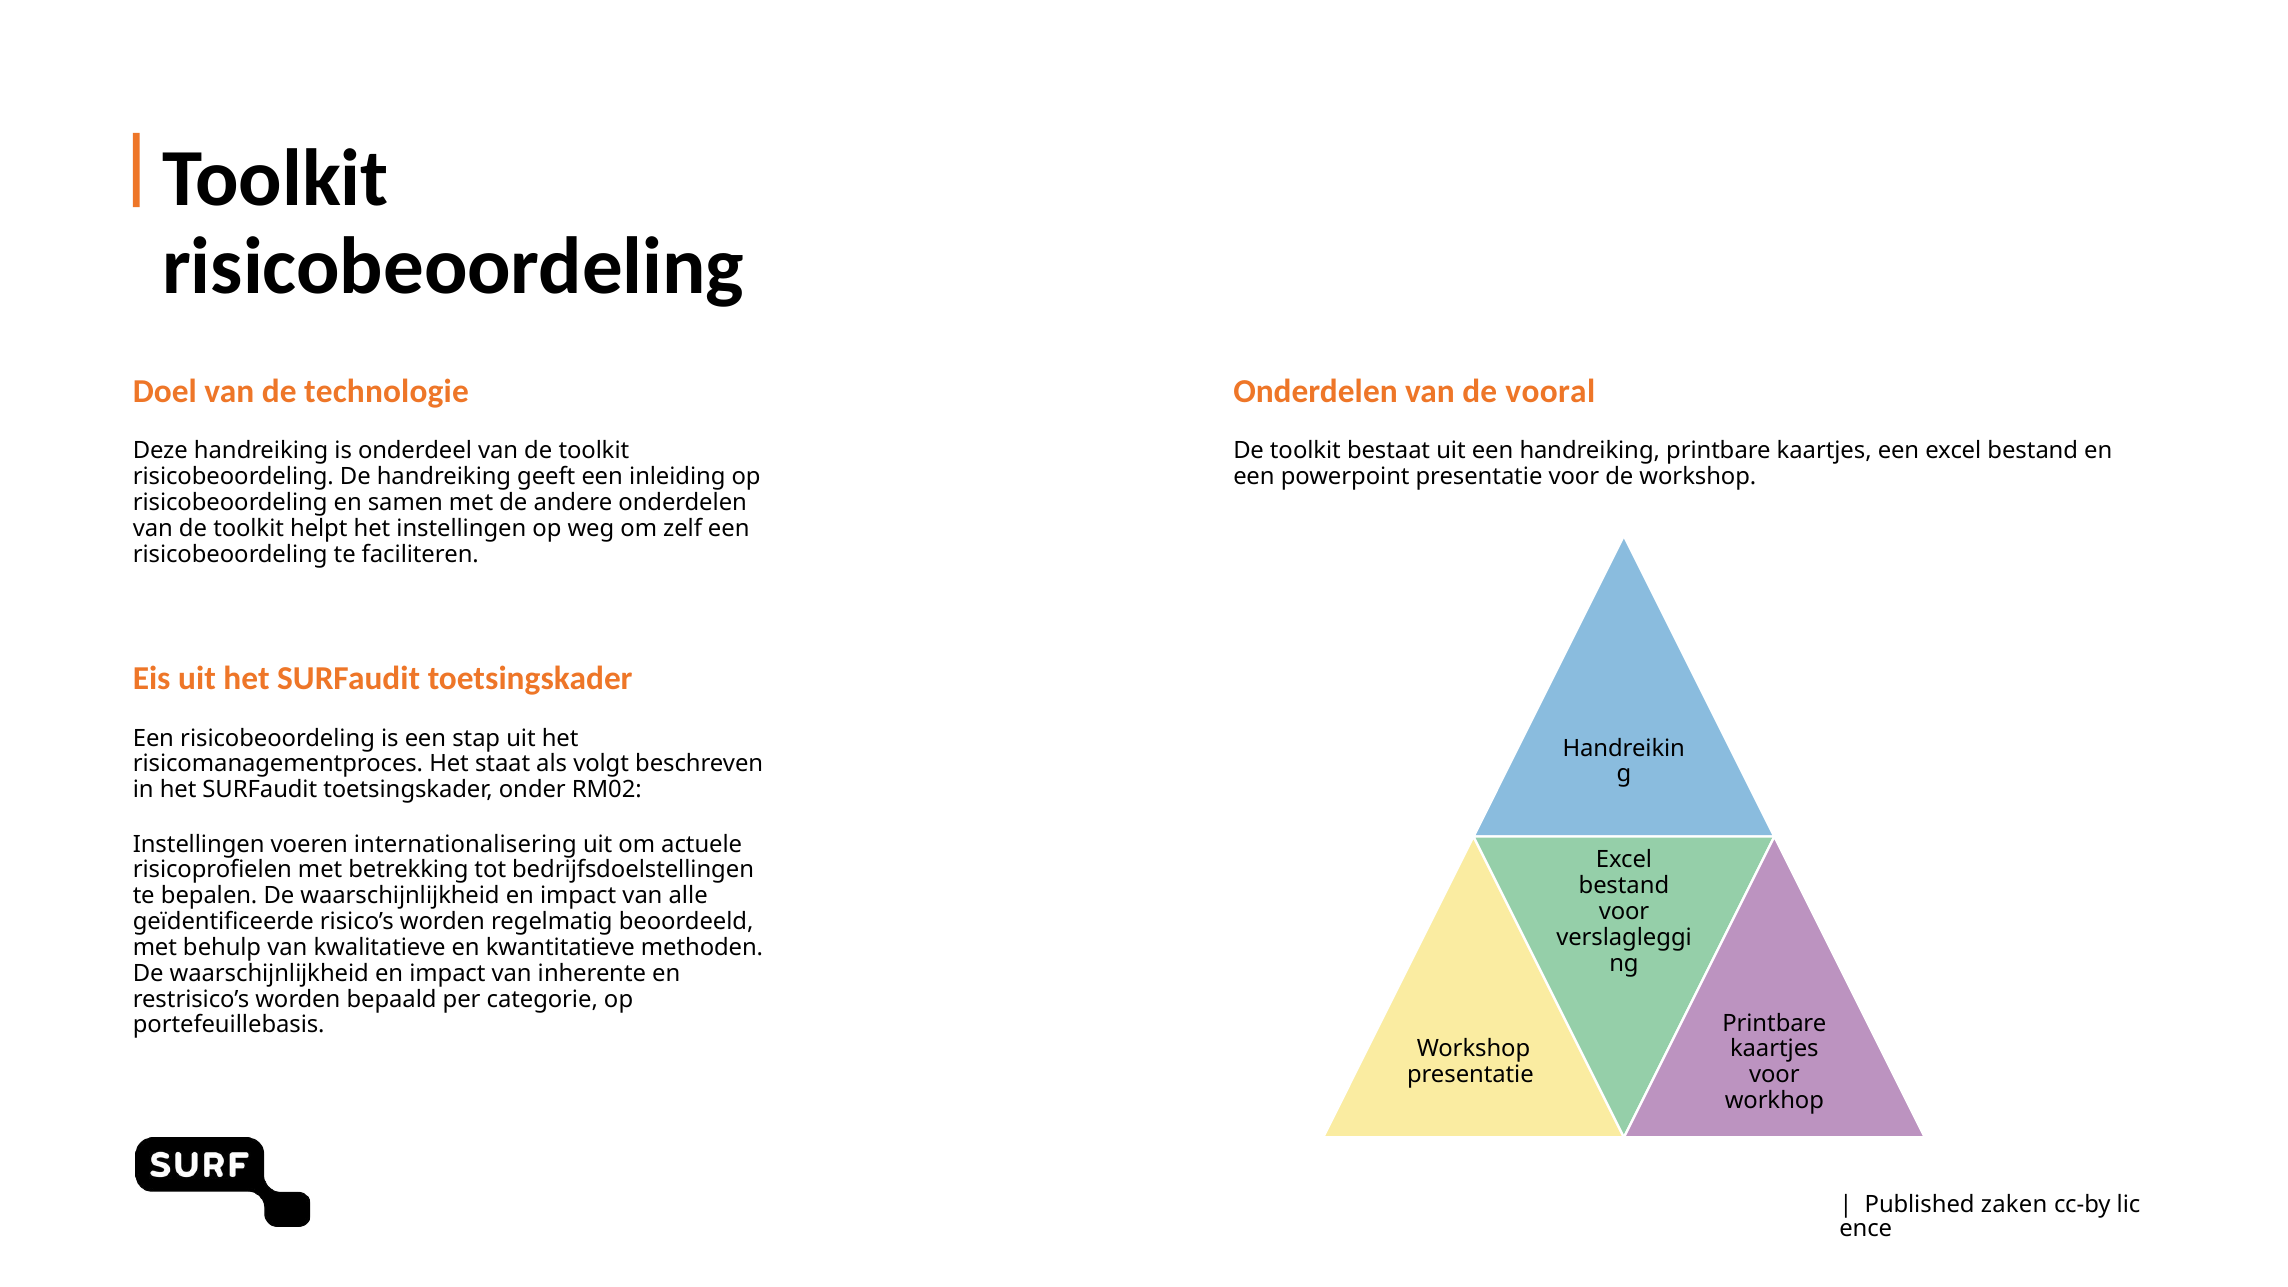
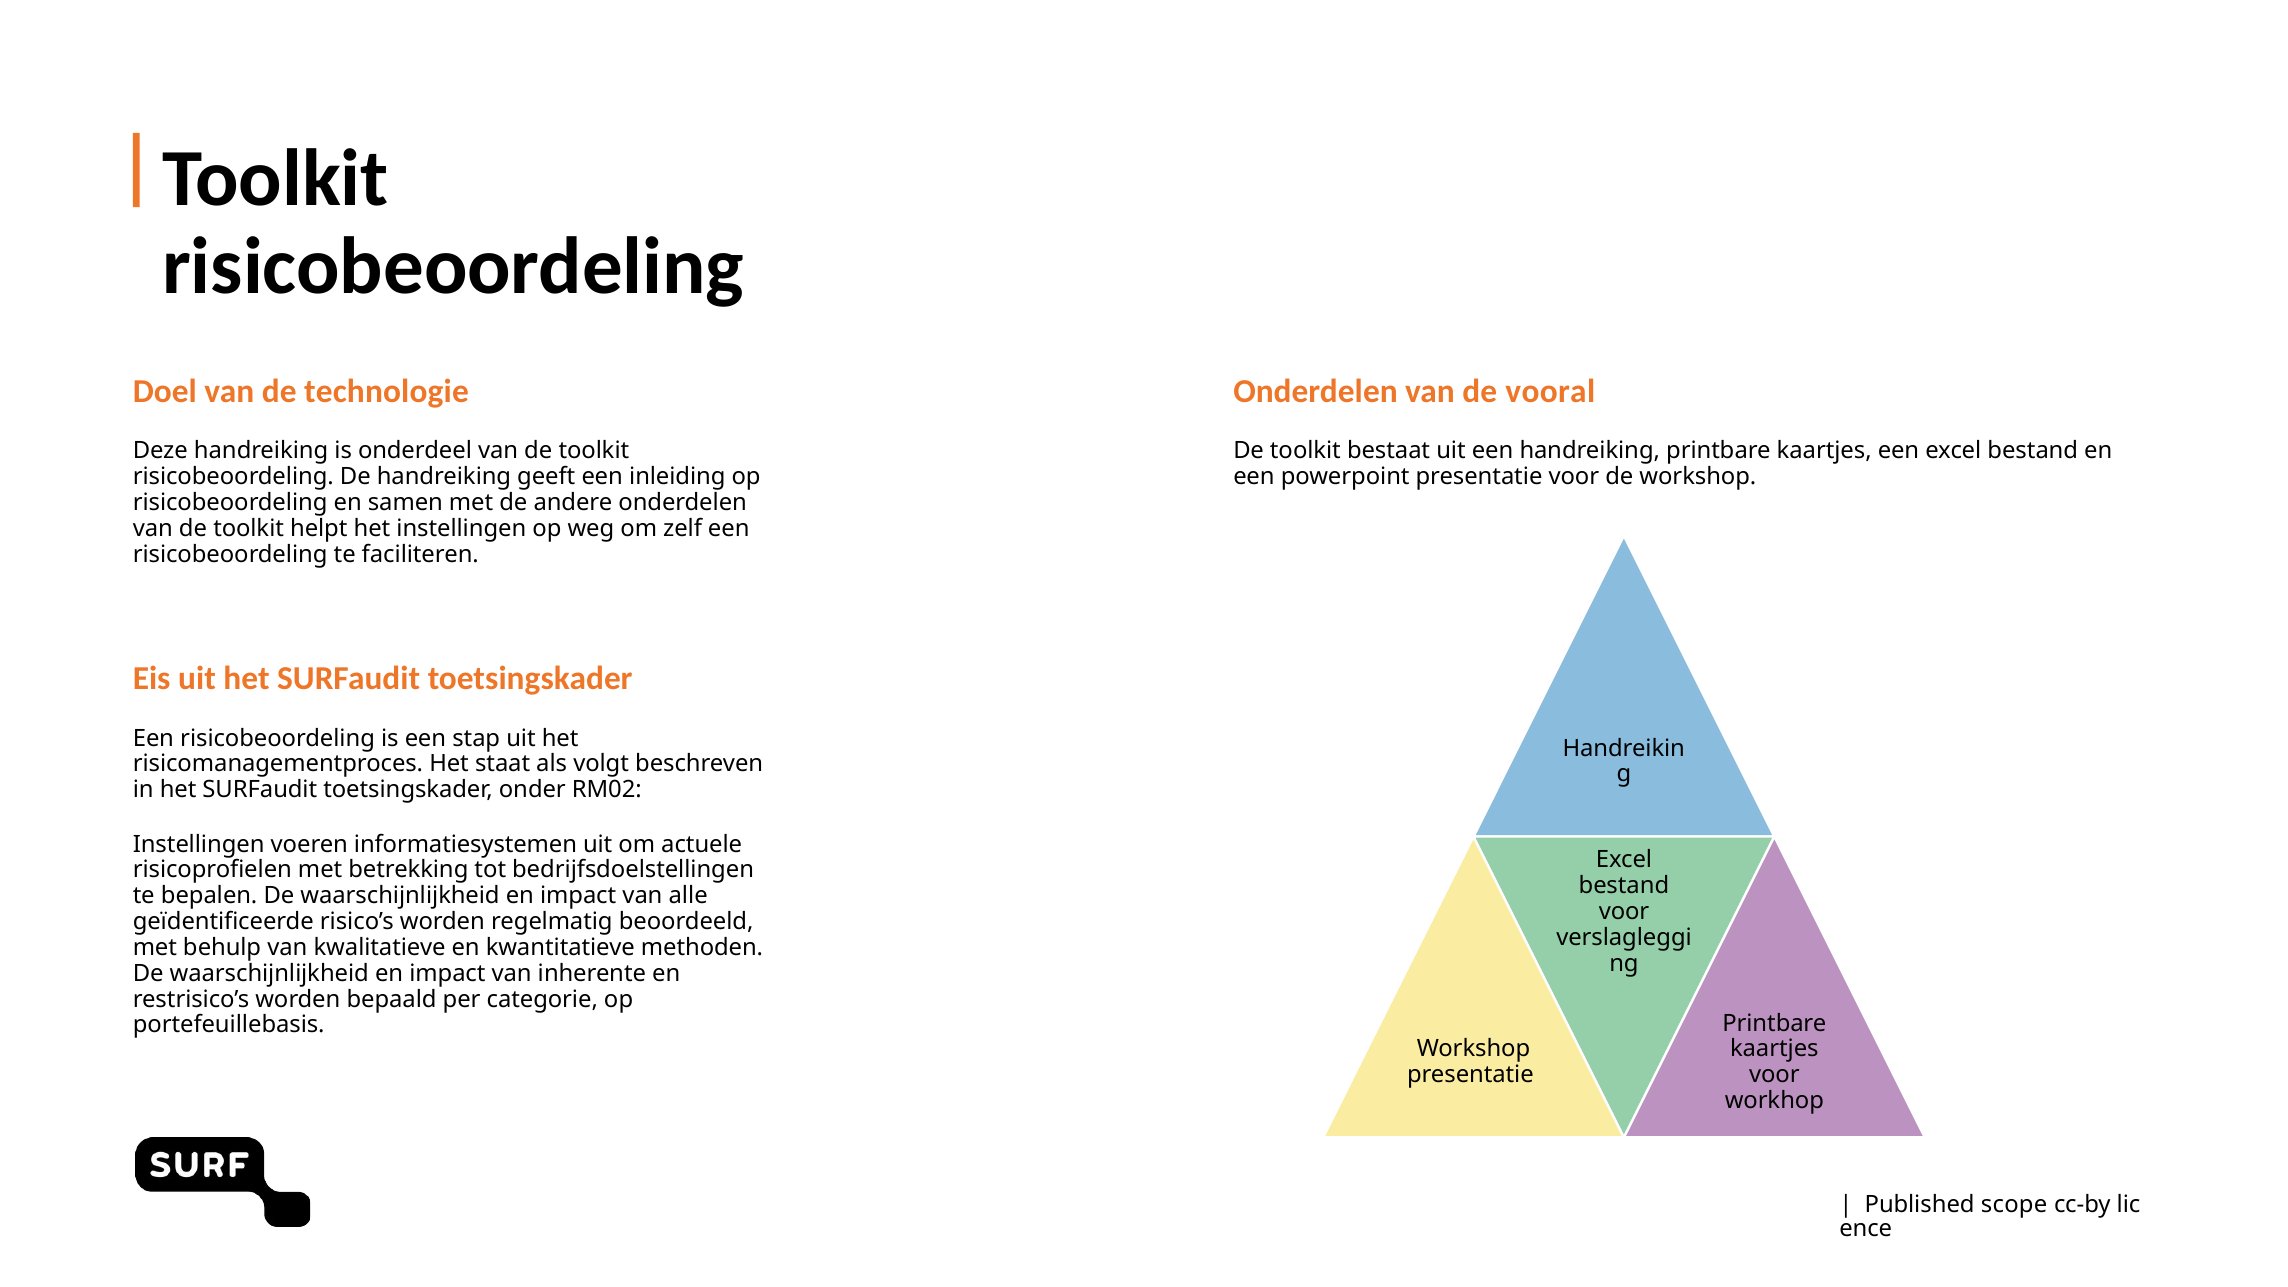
internationalisering: internationalisering -> informatiesystemen
zaken: zaken -> scope
